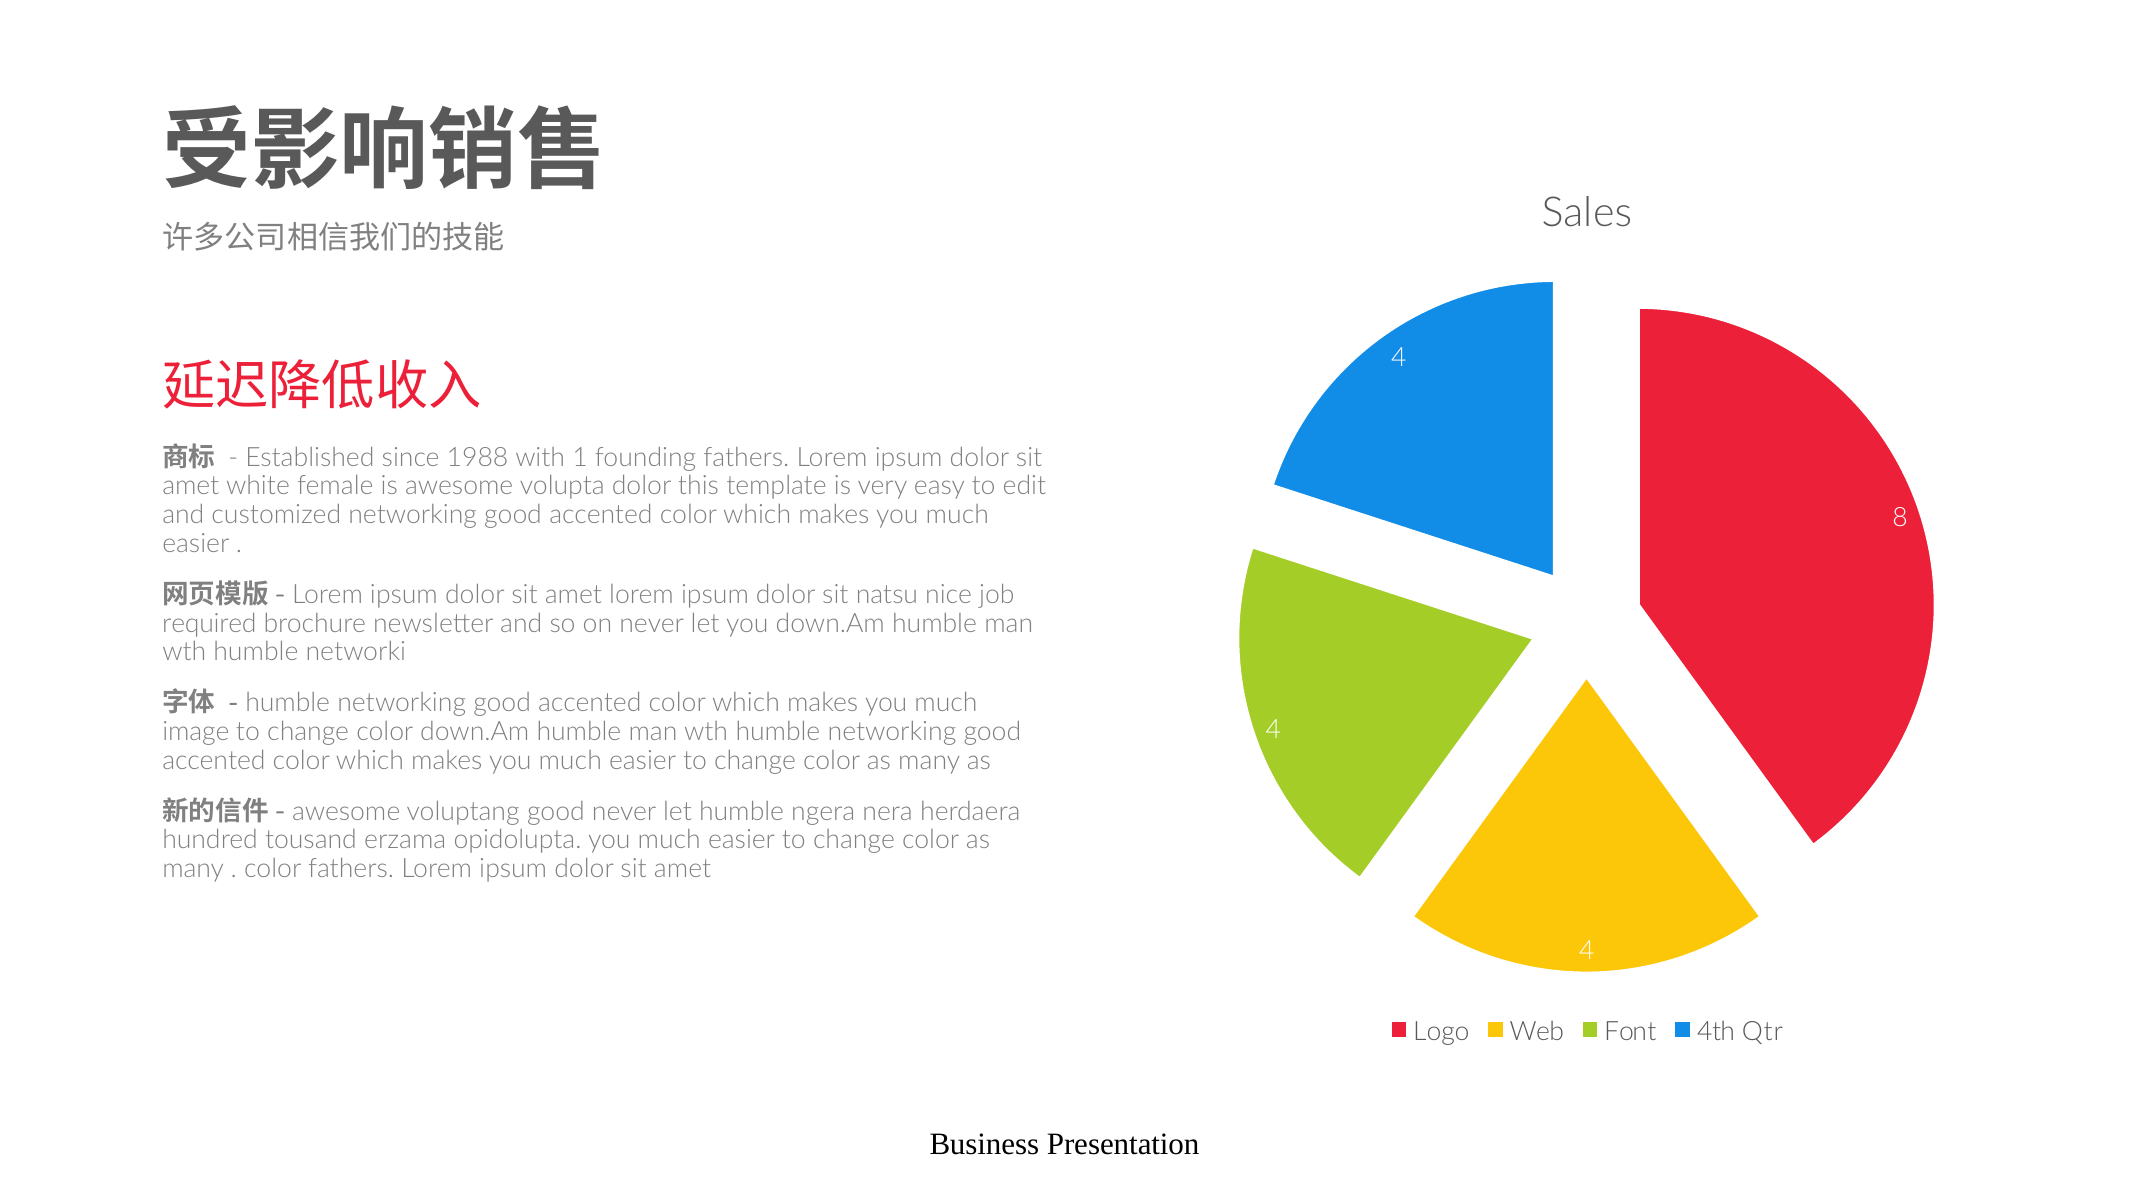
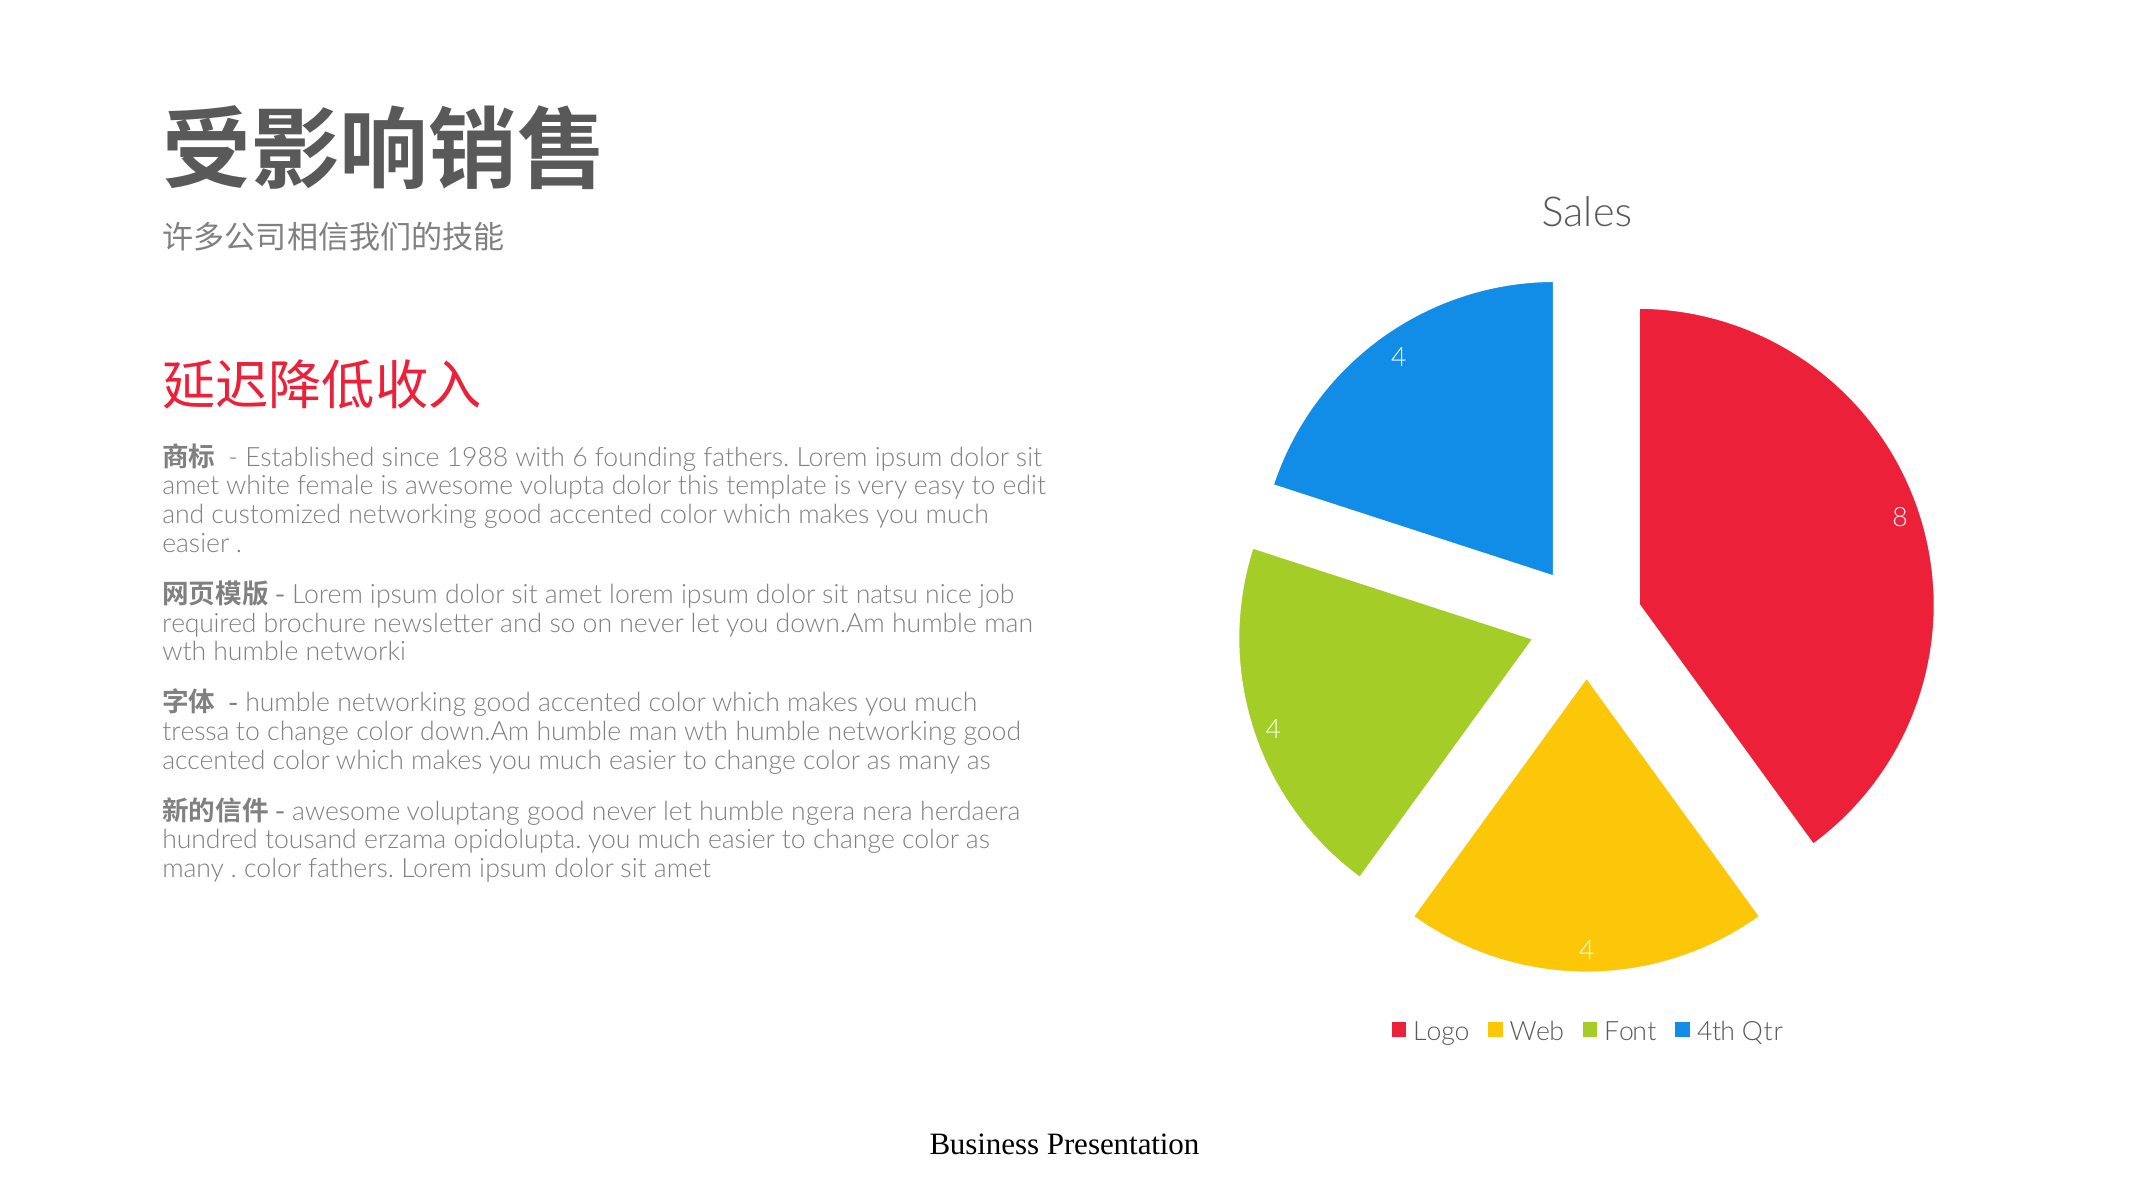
1: 1 -> 6
image: image -> tressa
